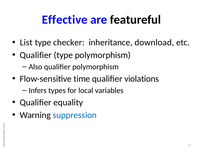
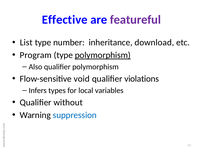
featureful colour: black -> purple
checker: checker -> number
Qualifier at (36, 55): Qualifier -> Program
polymorphism at (103, 55) underline: none -> present
time: time -> void
equality: equality -> without
